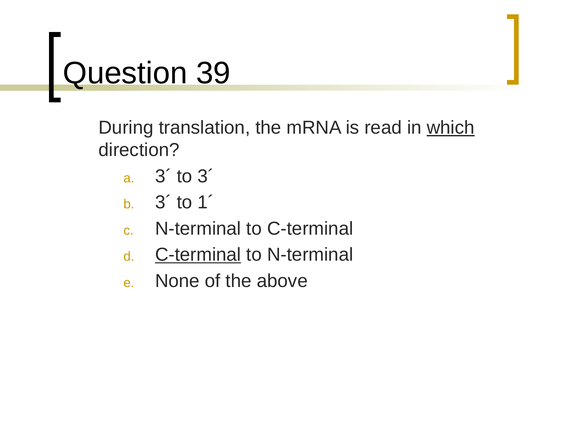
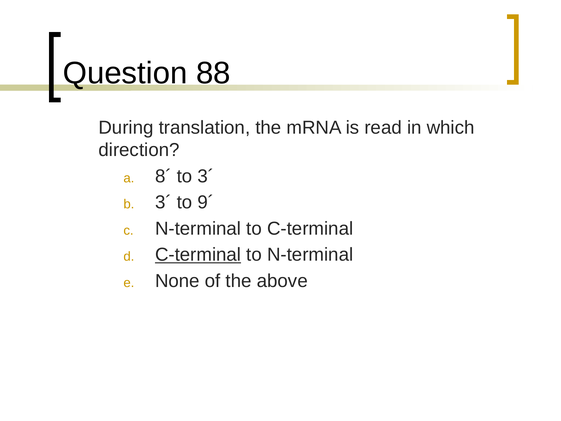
39: 39 -> 88
which underline: present -> none
3´ at (163, 176): 3´ -> 8´
1´: 1´ -> 9´
